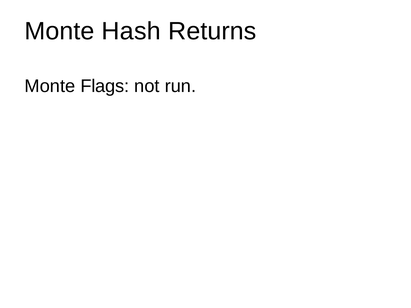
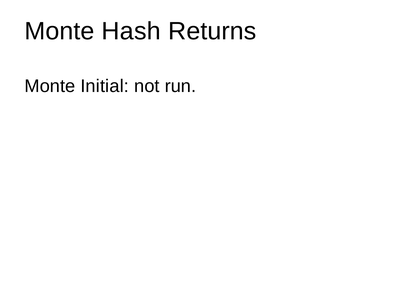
Flags: Flags -> Initial
